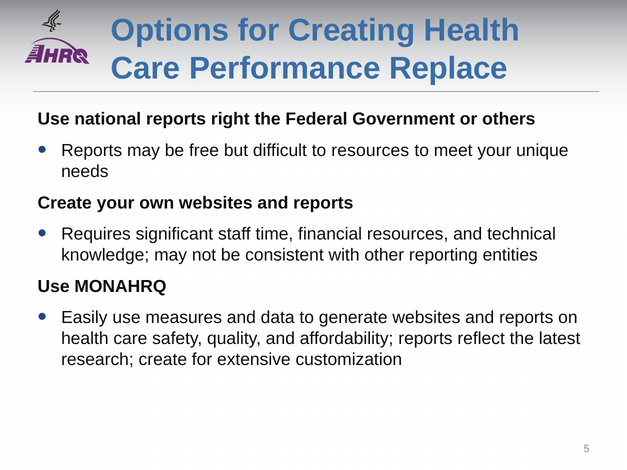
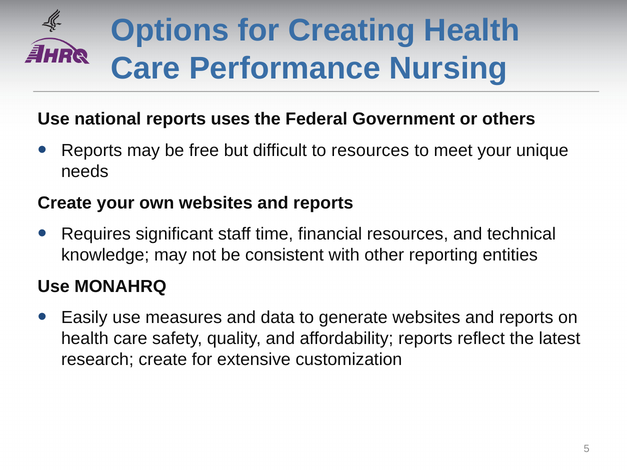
Replace: Replace -> Nursing
right: right -> uses
